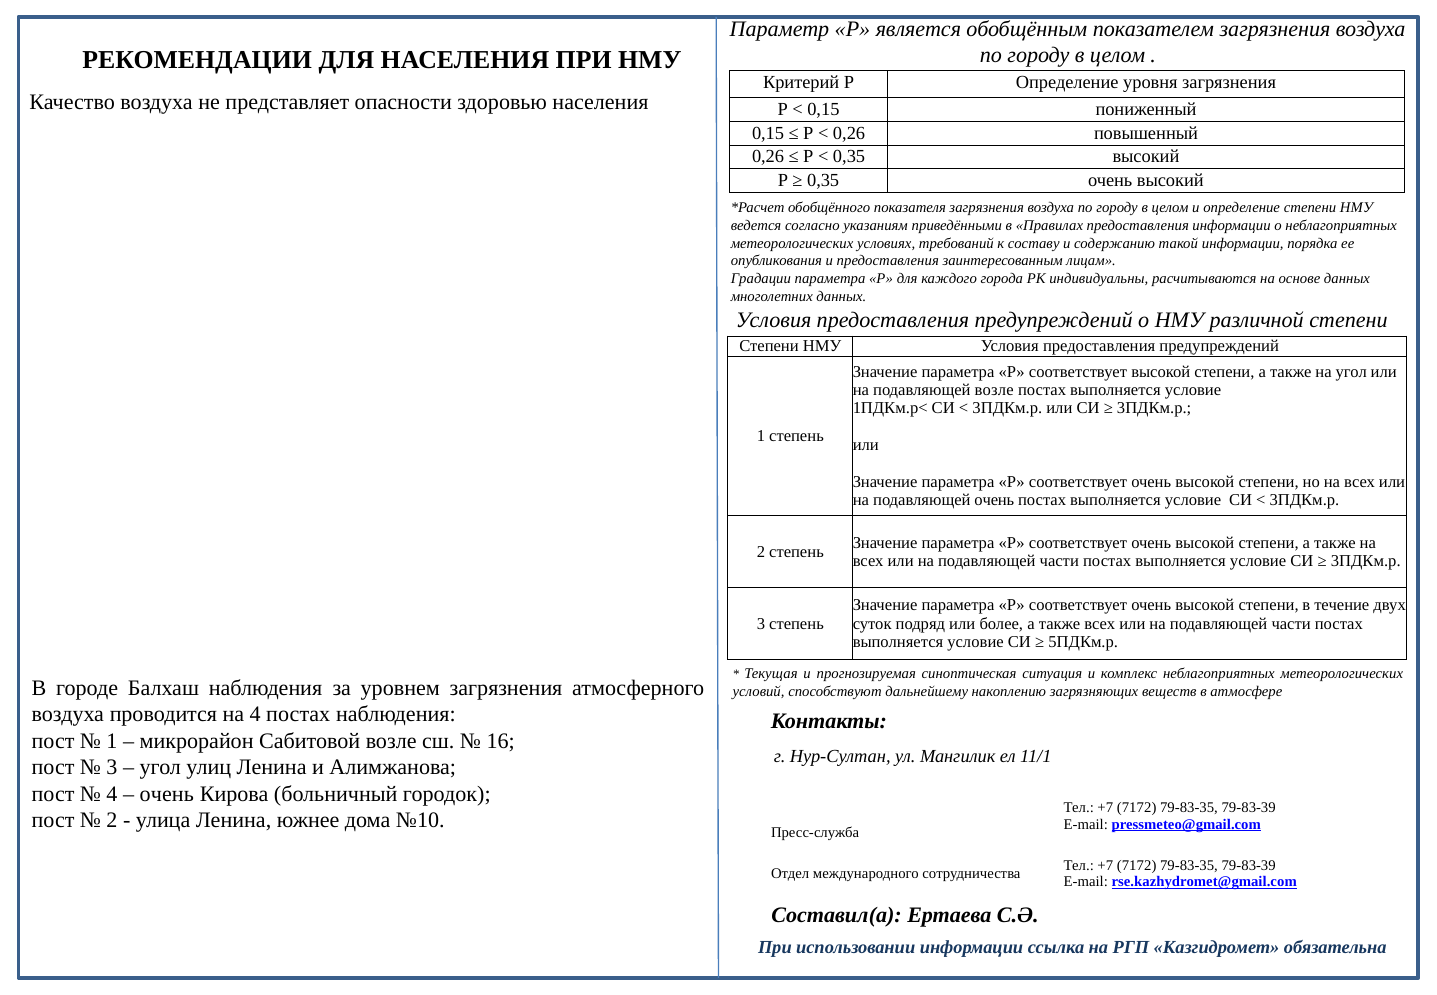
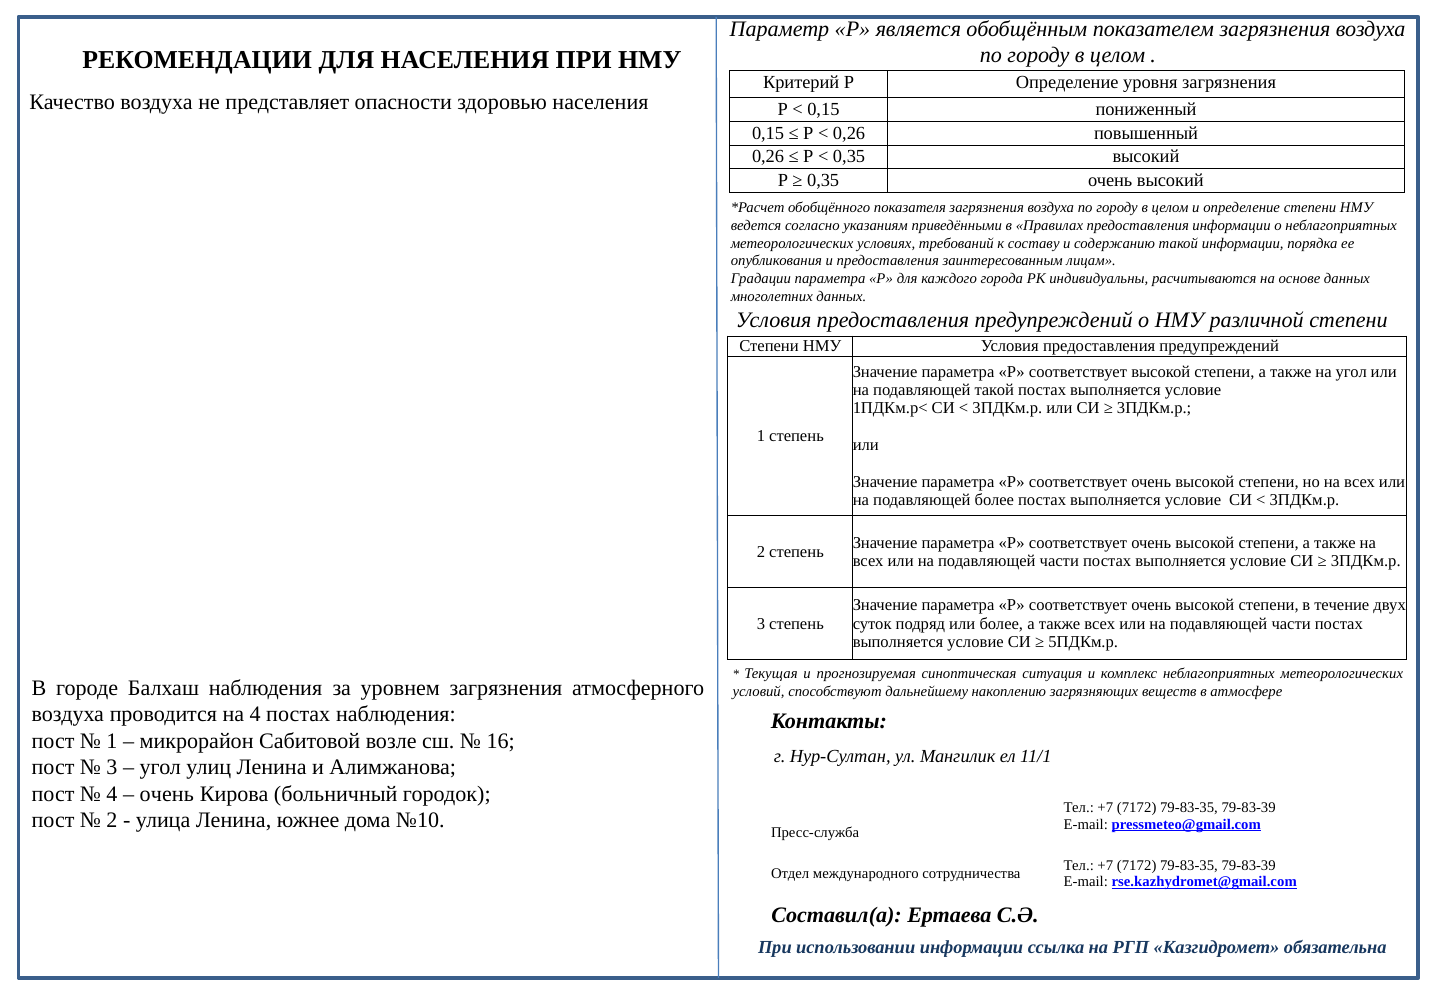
подавляющей возле: возле -> такой
подавляющей очень: очень -> более
